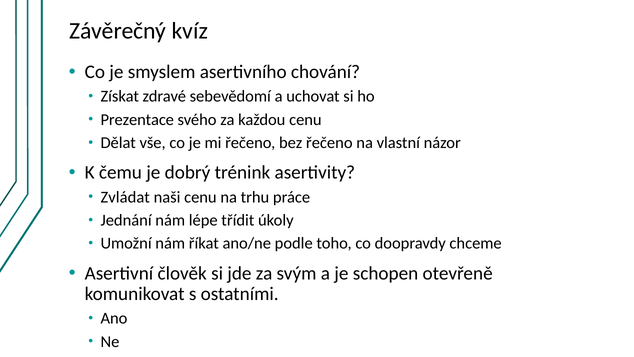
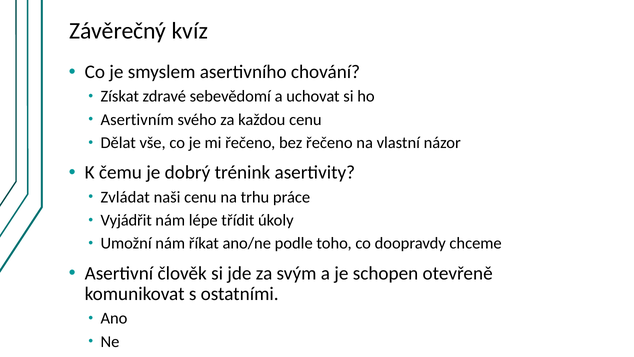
Prezentace: Prezentace -> Asertivním
Jednání: Jednání -> Vyjádřit
